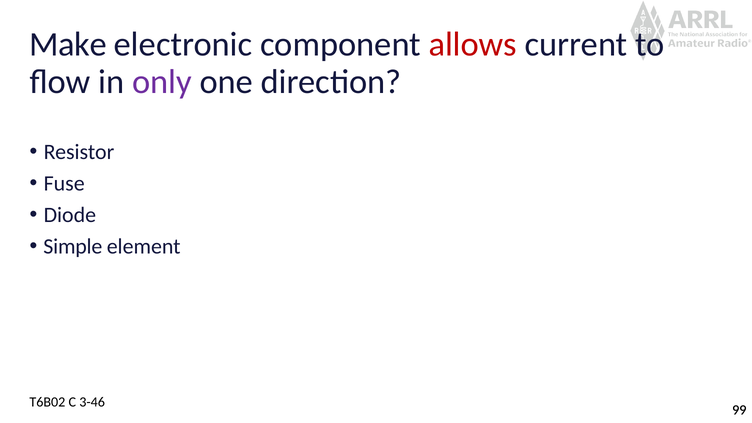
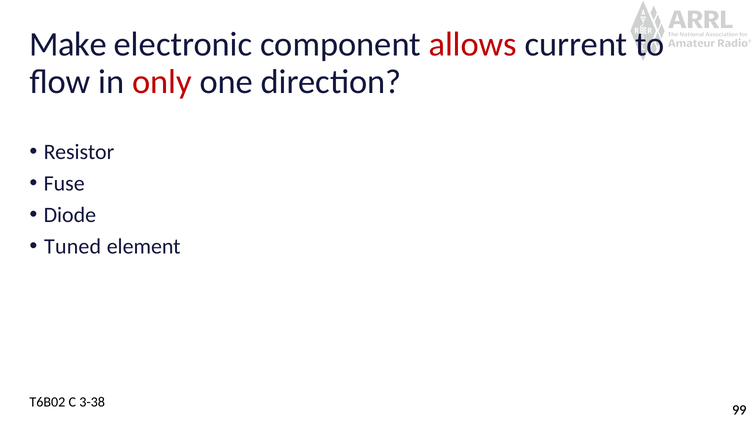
only colour: purple -> red
Simple: Simple -> Tuned
3-46: 3-46 -> 3-38
